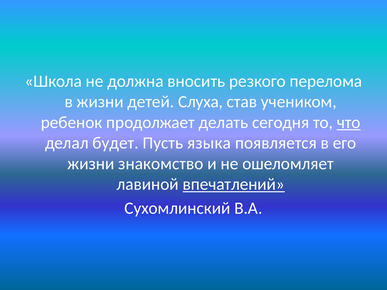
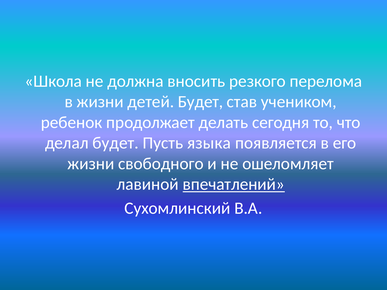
детей Слуха: Слуха -> Будет
что underline: present -> none
знакомство: знакомство -> свободного
